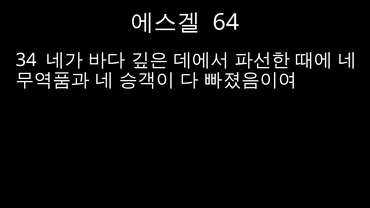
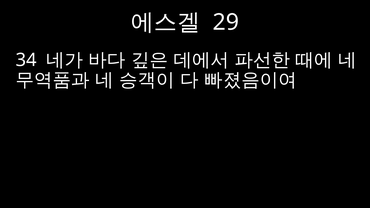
64: 64 -> 29
